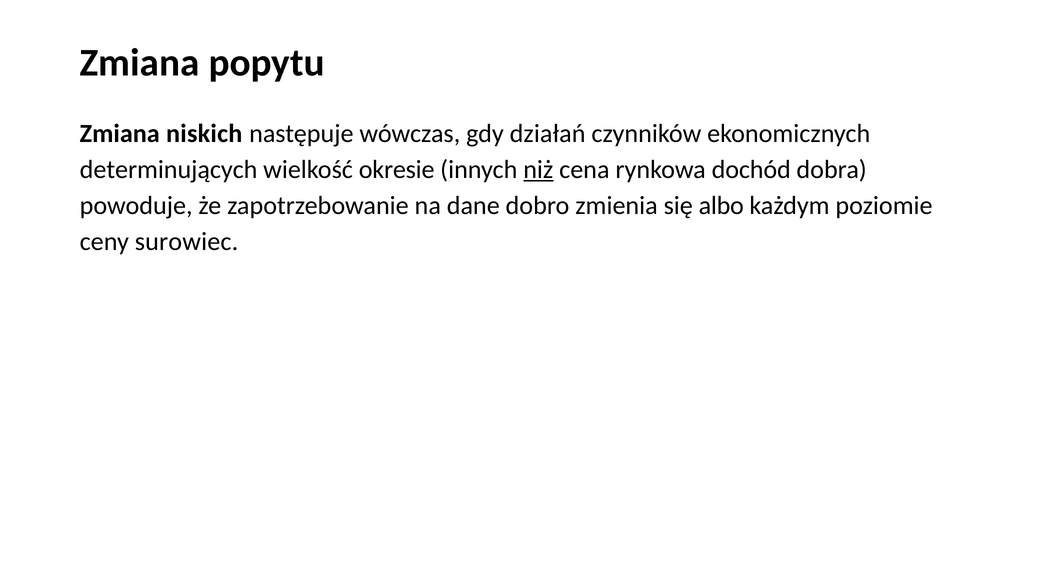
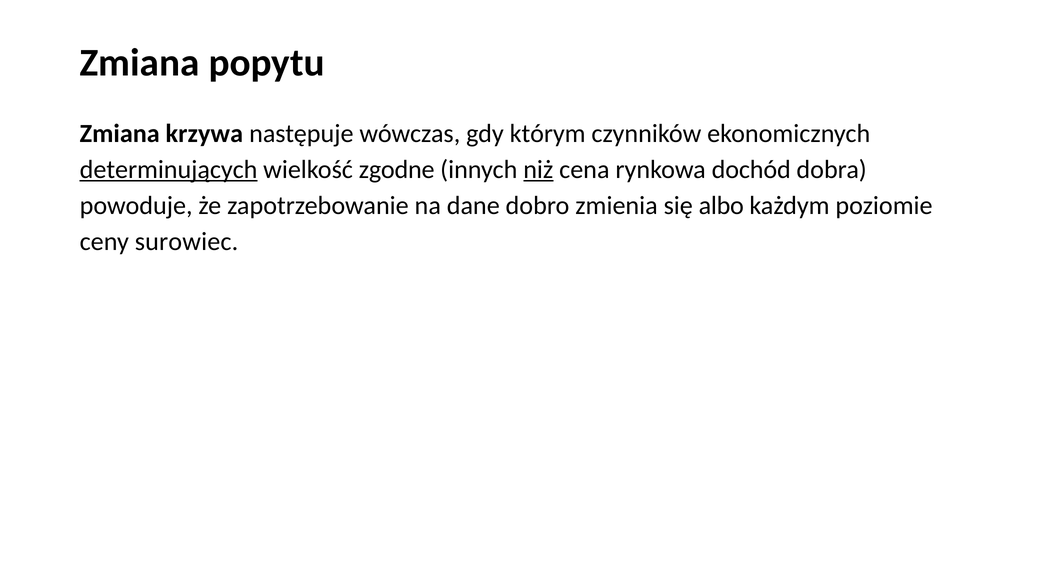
niskich: niskich -> krzywa
działań: działań -> którym
determinujących underline: none -> present
okresie: okresie -> zgodne
